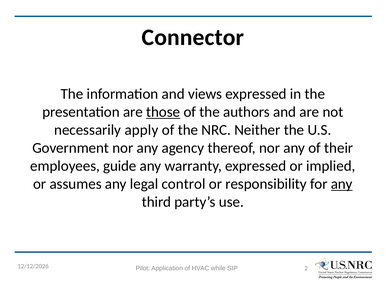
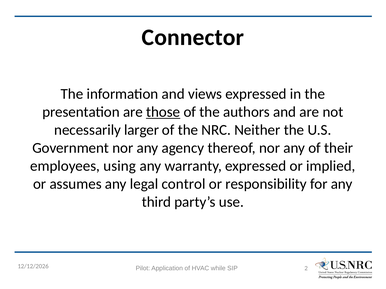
apply: apply -> larger
guide: guide -> using
any at (342, 184) underline: present -> none
